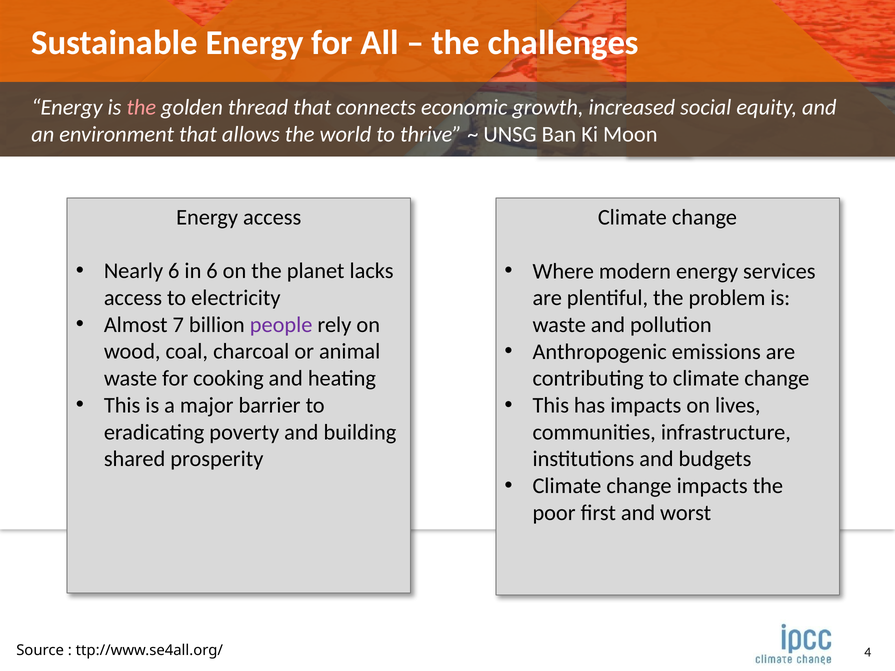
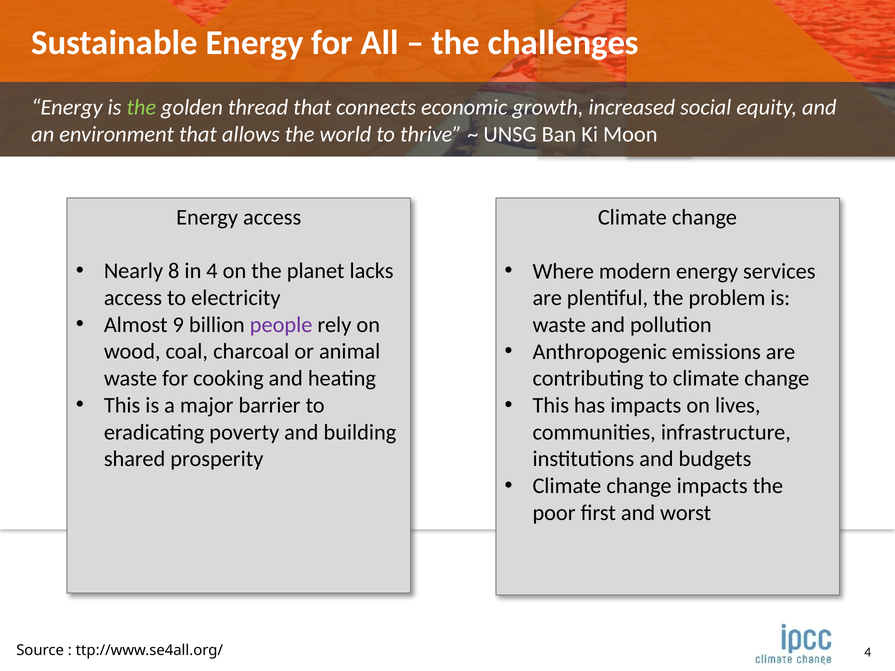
the at (141, 107) colour: pink -> light green
Nearly 6: 6 -> 8
in 6: 6 -> 4
7: 7 -> 9
